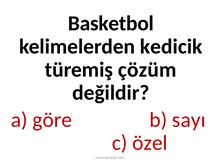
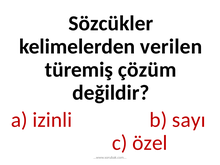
Basketbol: Basketbol -> Sözcükler
kedicik: kedicik -> verilen
göre: göre -> izinli
